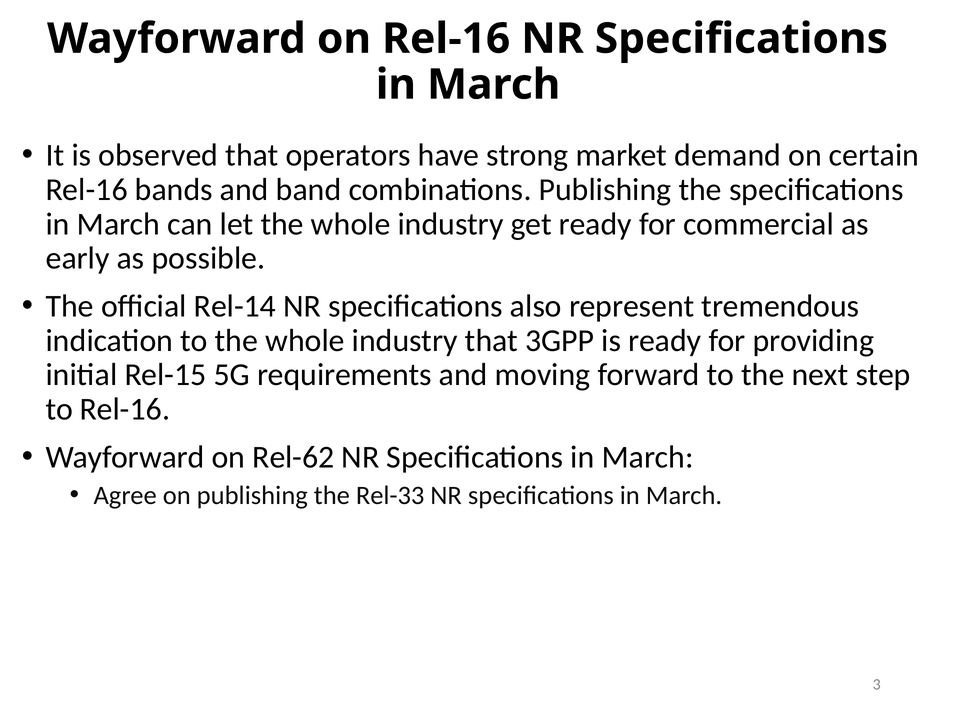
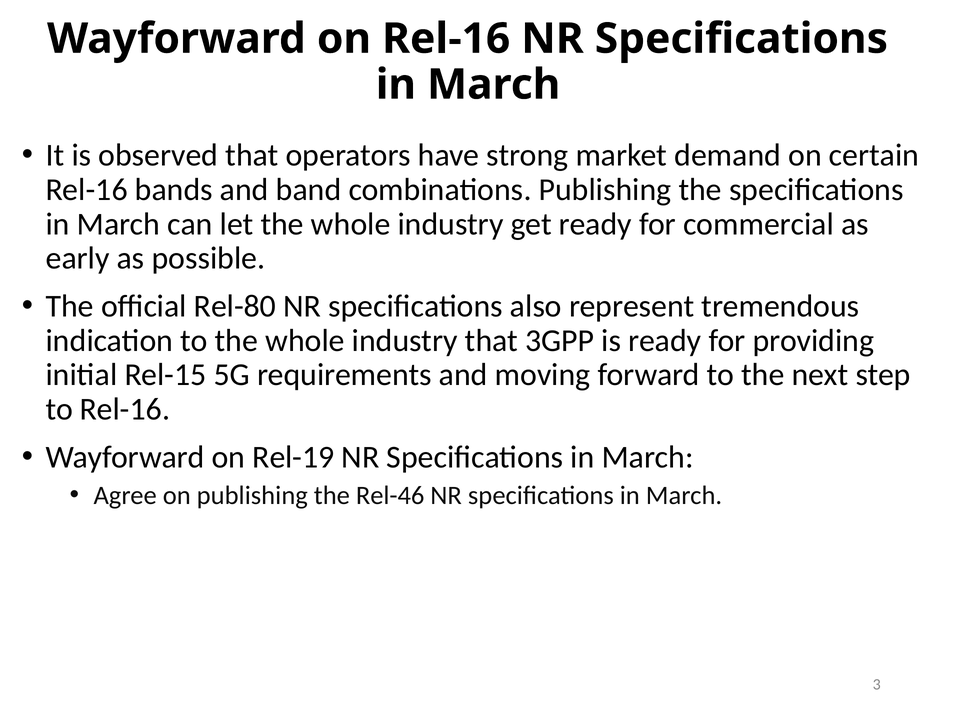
Rel-14: Rel-14 -> Rel-80
Rel-62: Rel-62 -> Rel-19
Rel-33: Rel-33 -> Rel-46
